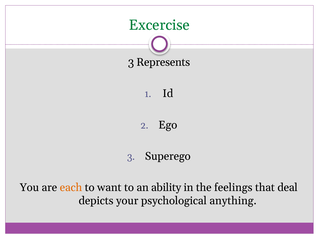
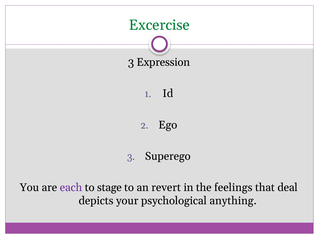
Represents: Represents -> Expression
each colour: orange -> purple
want: want -> stage
ability: ability -> revert
